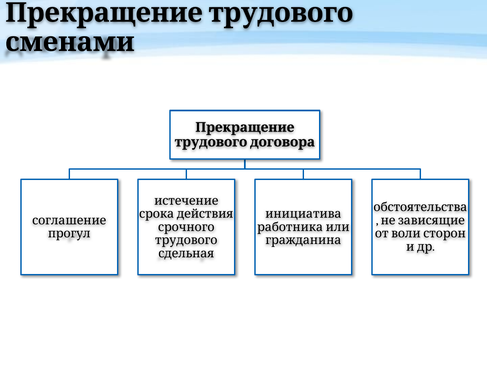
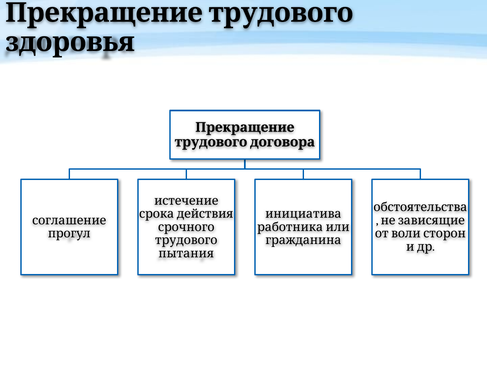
сменами: сменами -> здоровья
сдельная: сдельная -> пытания
